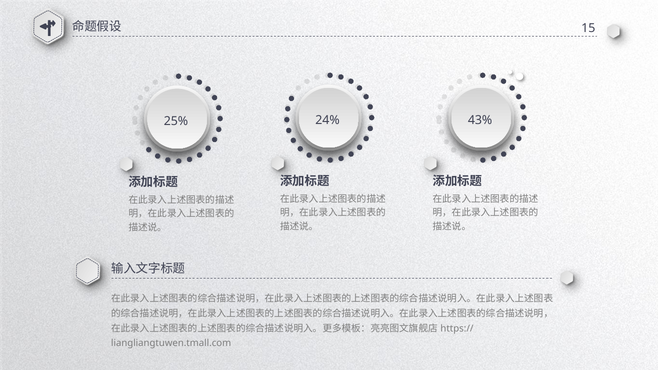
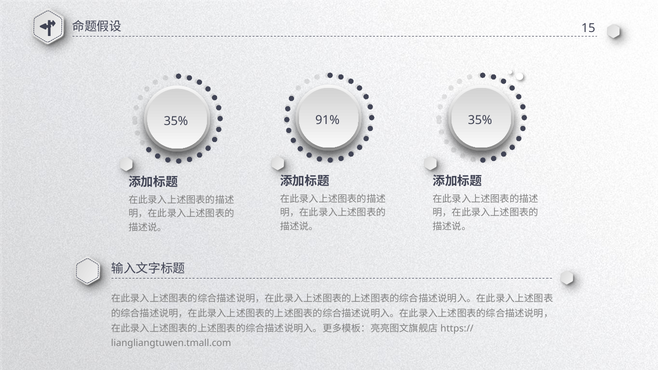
24%: 24% -> 91%
43% at (480, 120): 43% -> 35%
25% at (176, 121): 25% -> 35%
